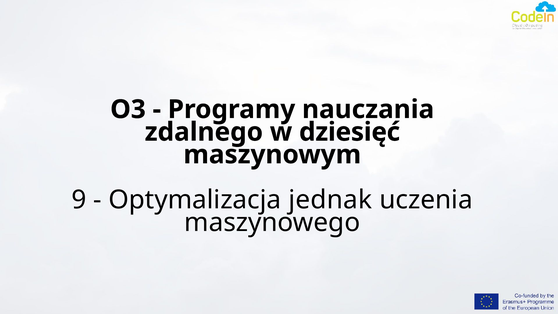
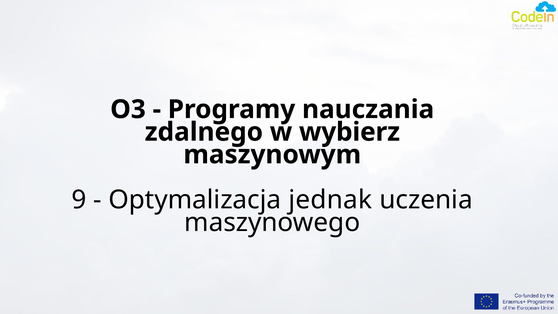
dziesięć: dziesięć -> wybierz
